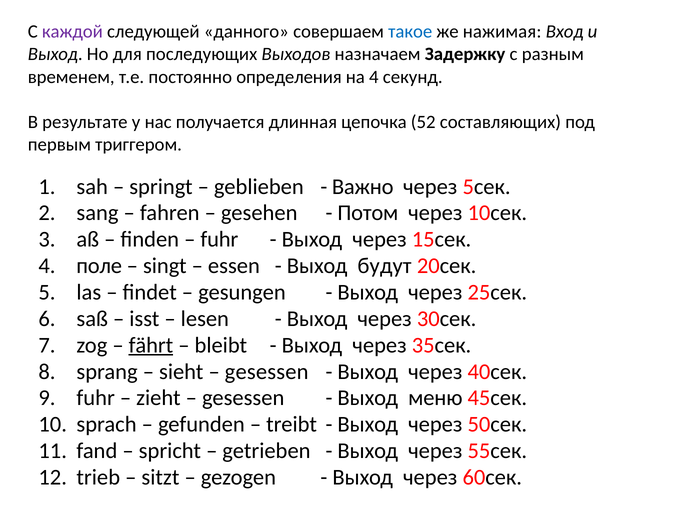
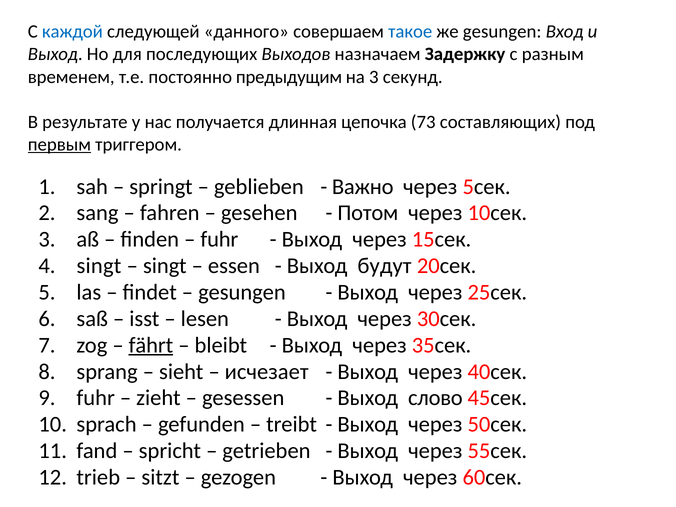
каждой colour: purple -> blue
же нажимая: нажимая -> gesungen
определения: определения -> предыдущим
на 4: 4 -> 3
52: 52 -> 73
первым underline: none -> present
поле at (99, 266): поле -> singt
gesessen at (267, 372): gesessen -> исчезает
меню: меню -> слово
